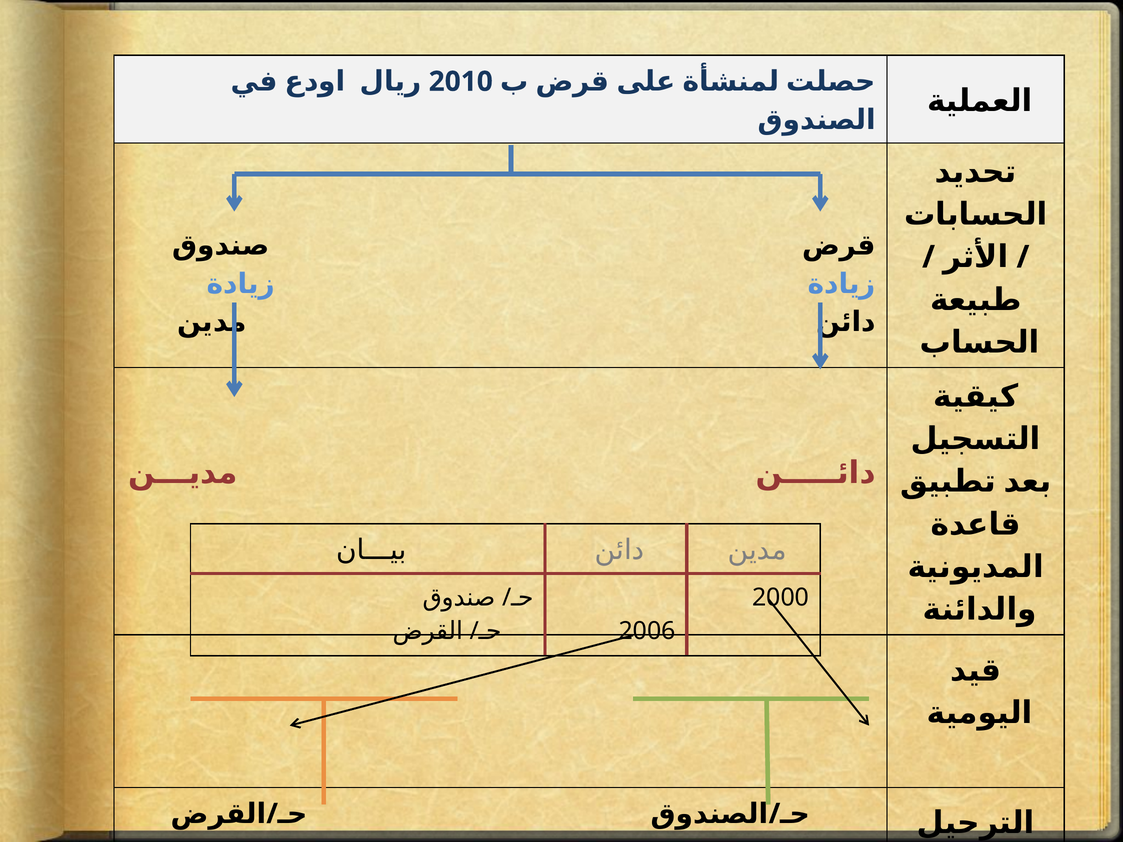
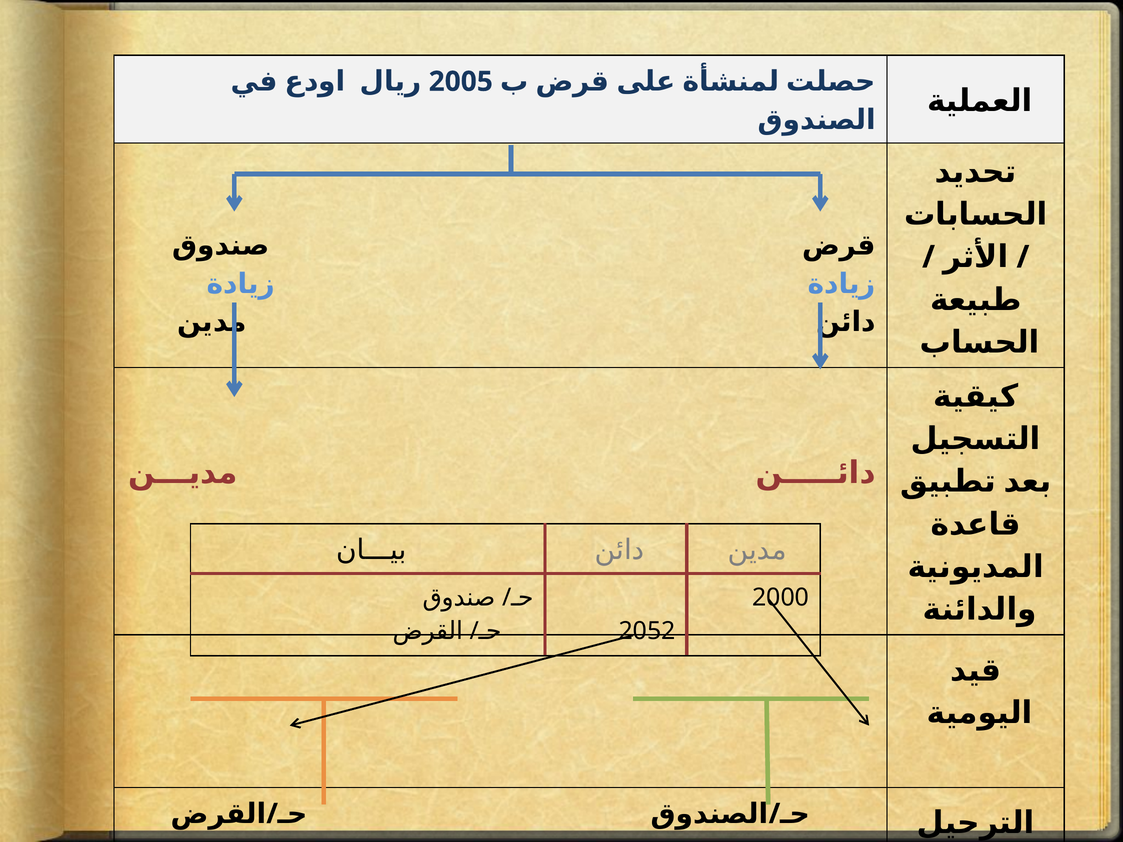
2010: 2010 -> 2005
2006: 2006 -> 2052
